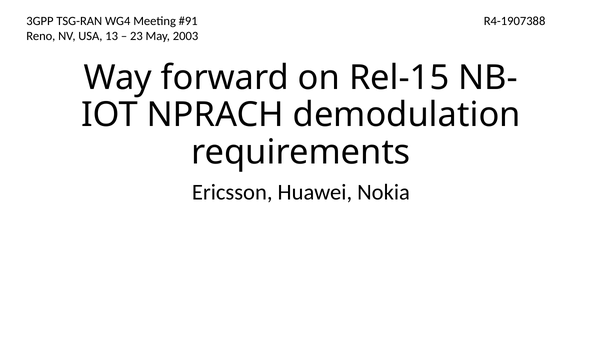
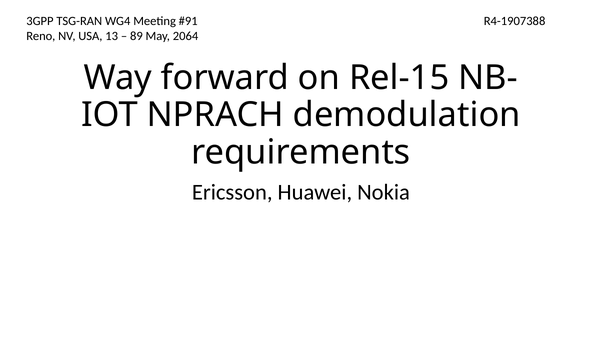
23: 23 -> 89
2003: 2003 -> 2064
